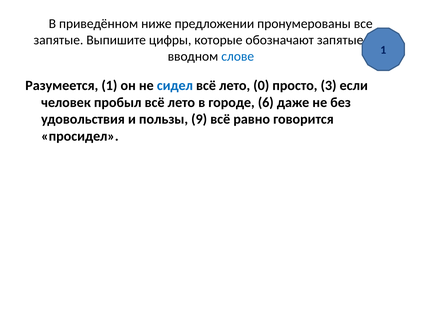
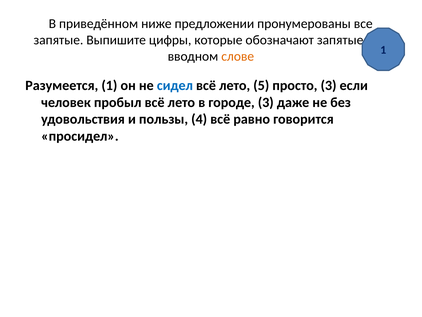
слове colour: blue -> orange
0: 0 -> 5
городе 6: 6 -> 3
9: 9 -> 4
